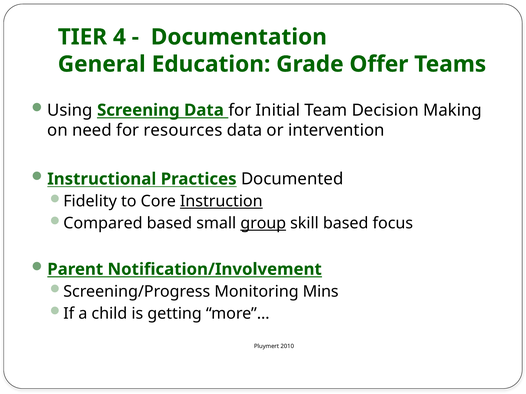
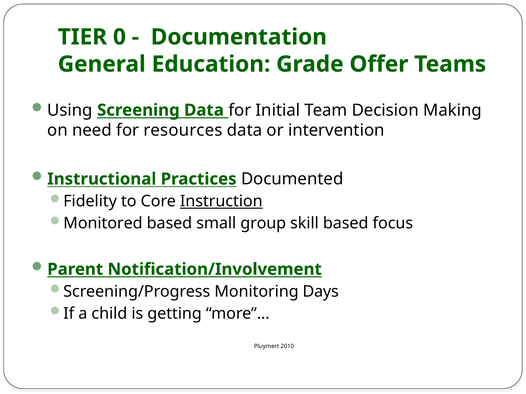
4: 4 -> 0
Compared: Compared -> Monitored
group underline: present -> none
Mins: Mins -> Days
